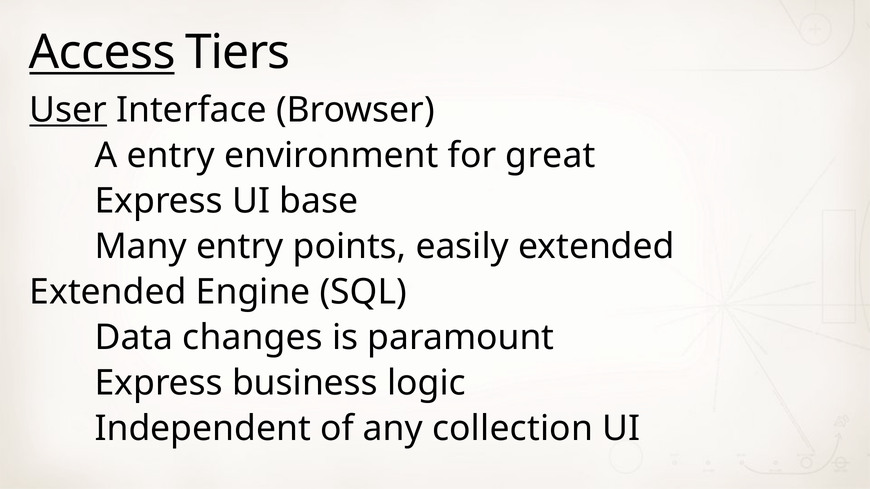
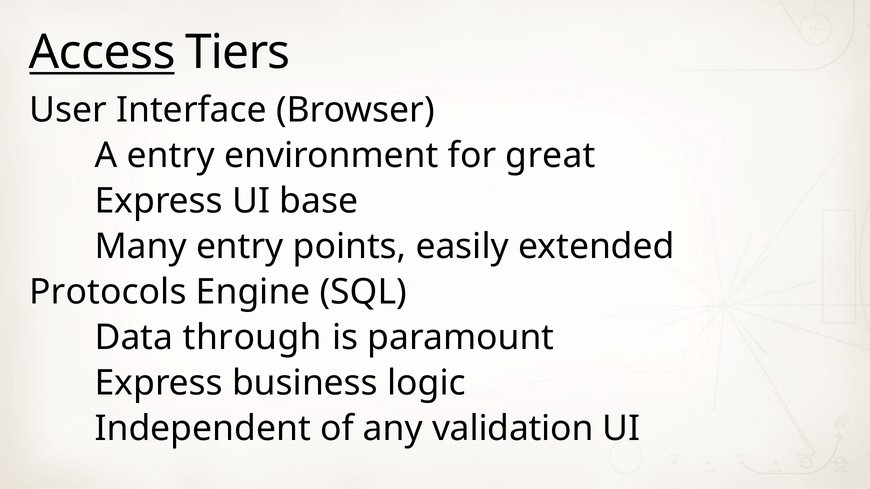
User underline: present -> none
Extended at (108, 292): Extended -> Protocols
changes: changes -> through
collection: collection -> validation
